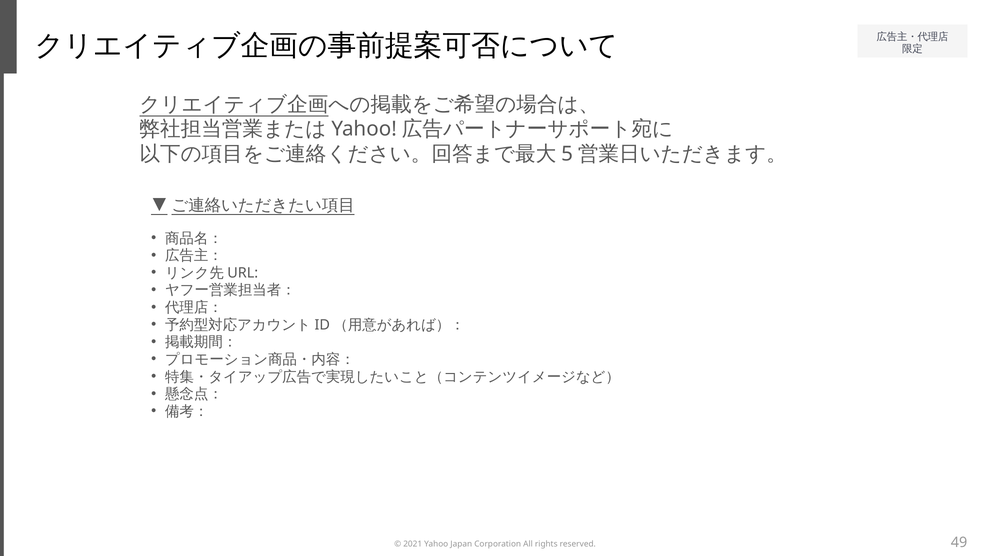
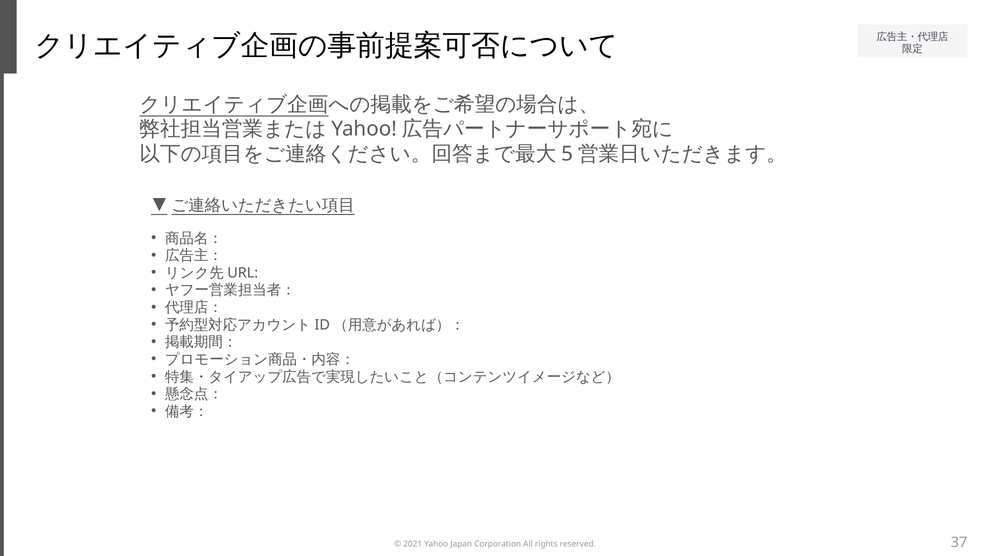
49: 49 -> 37
